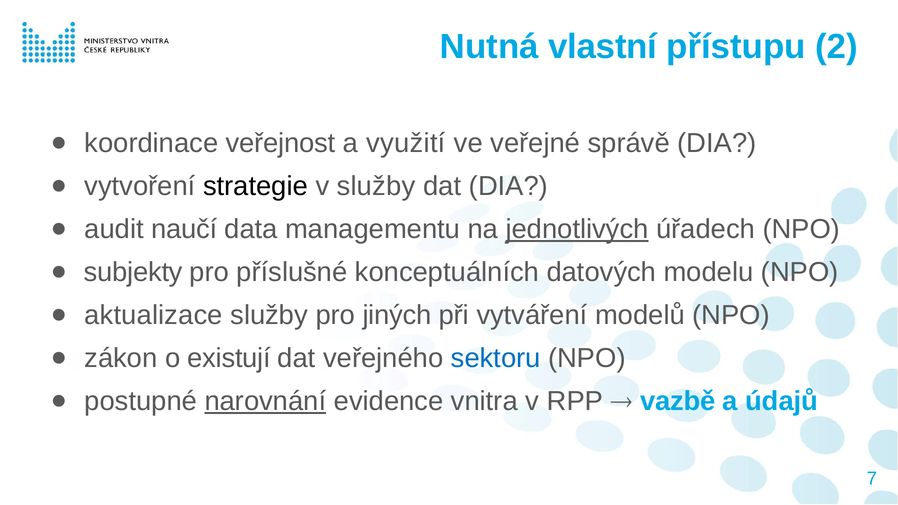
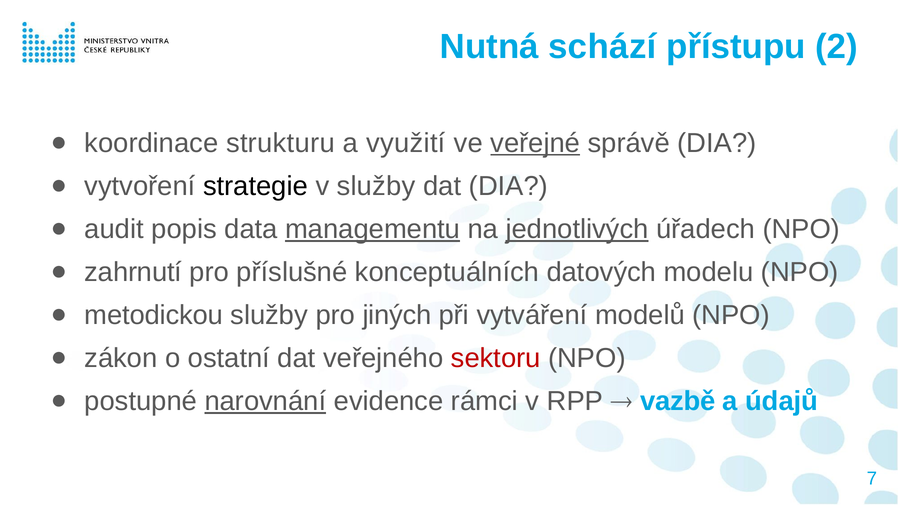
vlastní: vlastní -> schází
veřejnost: veřejnost -> strukturu
veřejné underline: none -> present
naučí: naučí -> popis
managementu underline: none -> present
subjekty: subjekty -> zahrnutí
aktualizace: aktualizace -> metodickou
existují: existují -> ostatní
sektoru colour: blue -> red
vnitra: vnitra -> rámci
